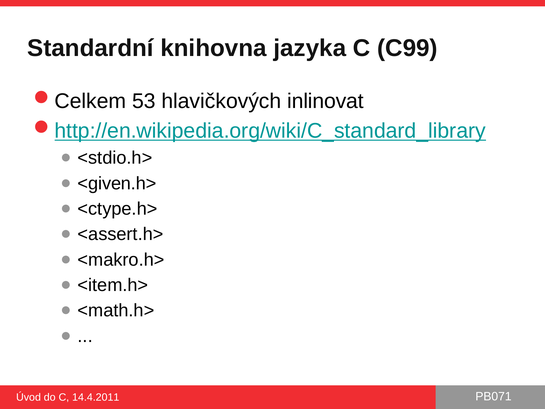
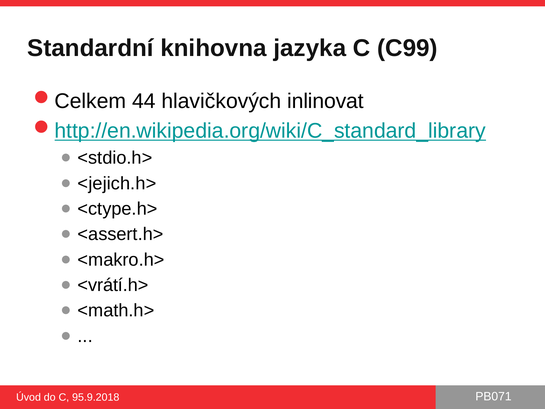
53: 53 -> 44
<given.h>: <given.h> -> <jejich.h>
<item.h>: <item.h> -> <vrátí.h>
14.4.2011: 14.4.2011 -> 95.9.2018
